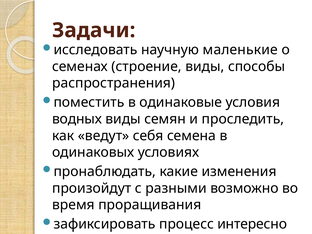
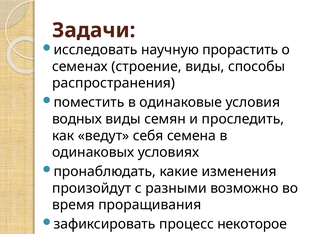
маленькие: маленькие -> прорастить
интересно: интересно -> некоторое
